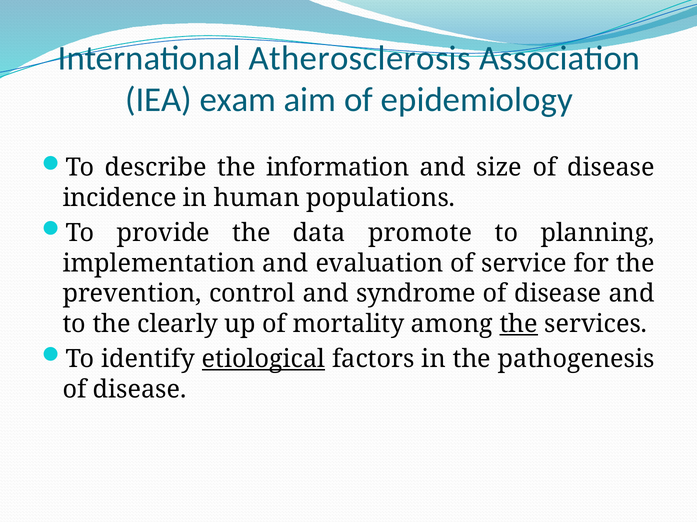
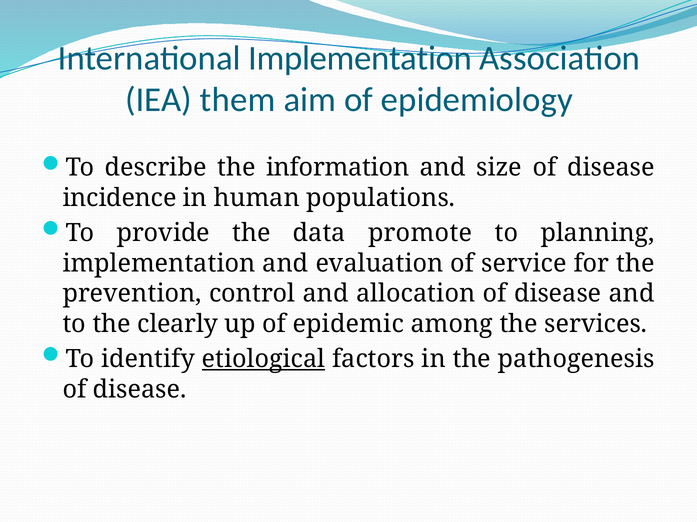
International Atherosclerosis: Atherosclerosis -> Implementation
exam: exam -> them
syndrome: syndrome -> allocation
mortality: mortality -> epidemic
the at (519, 324) underline: present -> none
